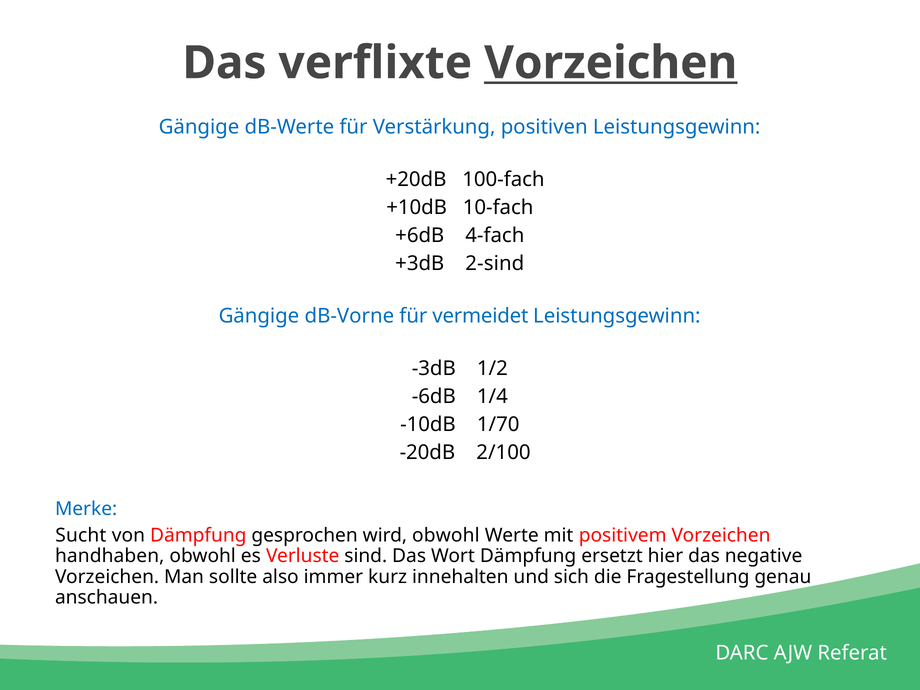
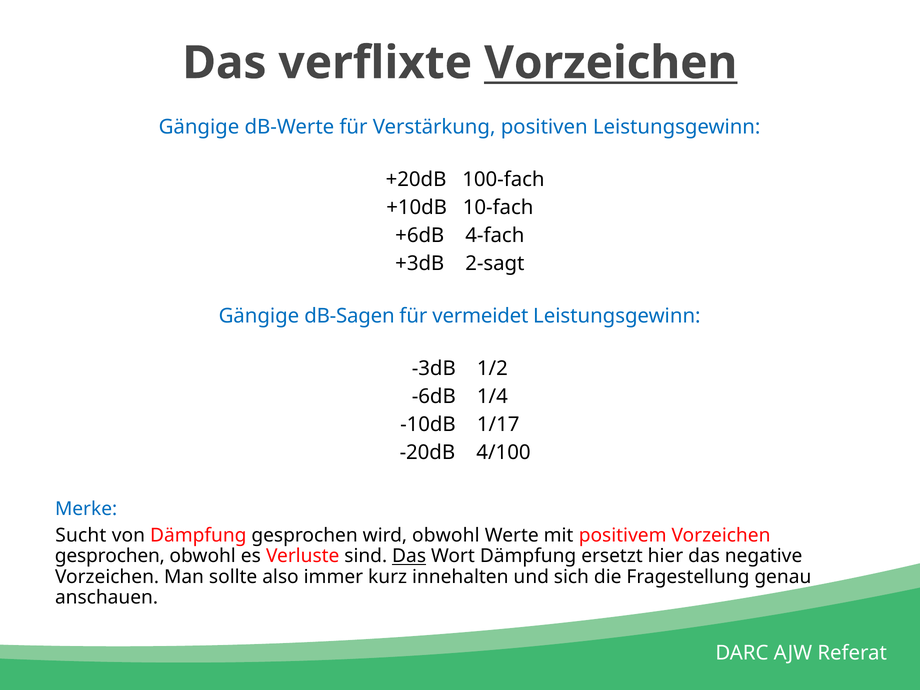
2-sind: 2-sind -> 2-sagt
dB-Vorne: dB-Vorne -> dB-Sagen
1/70: 1/70 -> 1/17
2/100: 2/100 -> 4/100
handhaben at (110, 556): handhaben -> gesprochen
Das at (409, 556) underline: none -> present
